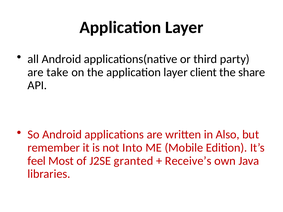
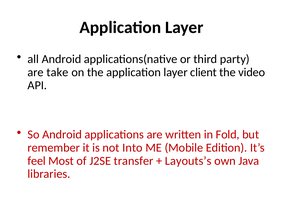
share: share -> video
Also: Also -> Fold
granted: granted -> transfer
Receive’s: Receive’s -> Layouts’s
